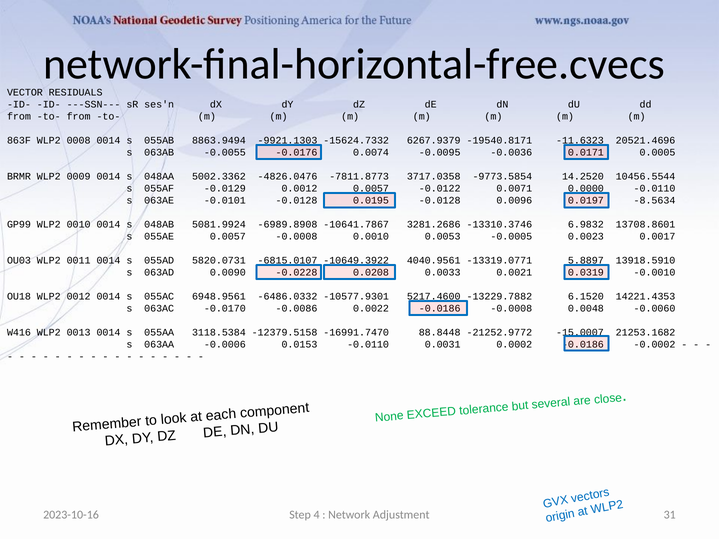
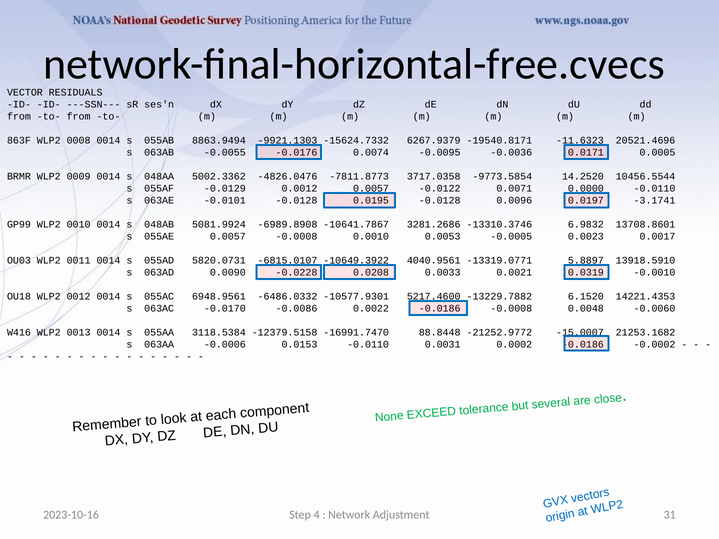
-8.5634: -8.5634 -> -3.1741
